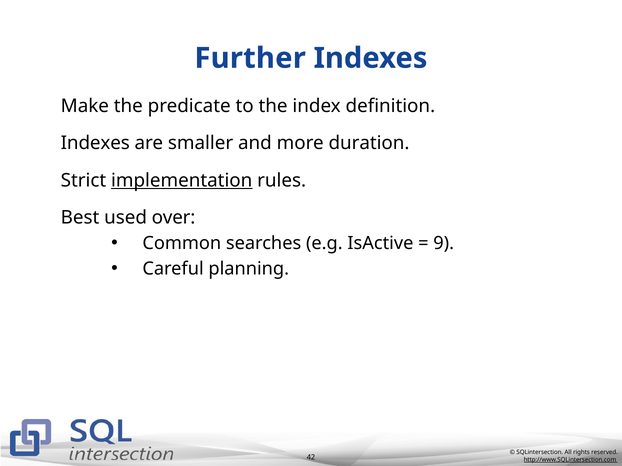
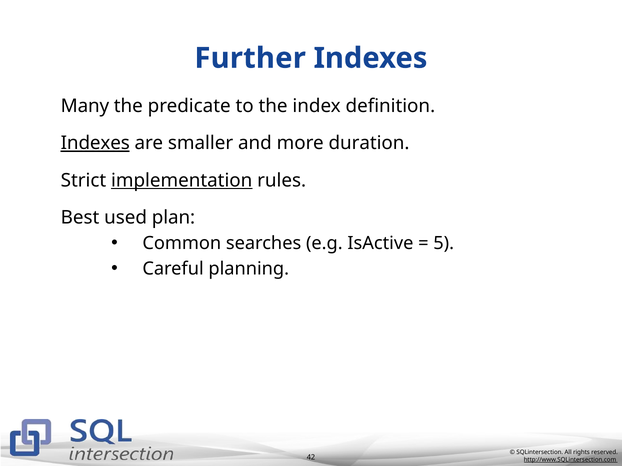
Make: Make -> Many
Indexes at (95, 143) underline: none -> present
over: over -> plan
9: 9 -> 5
